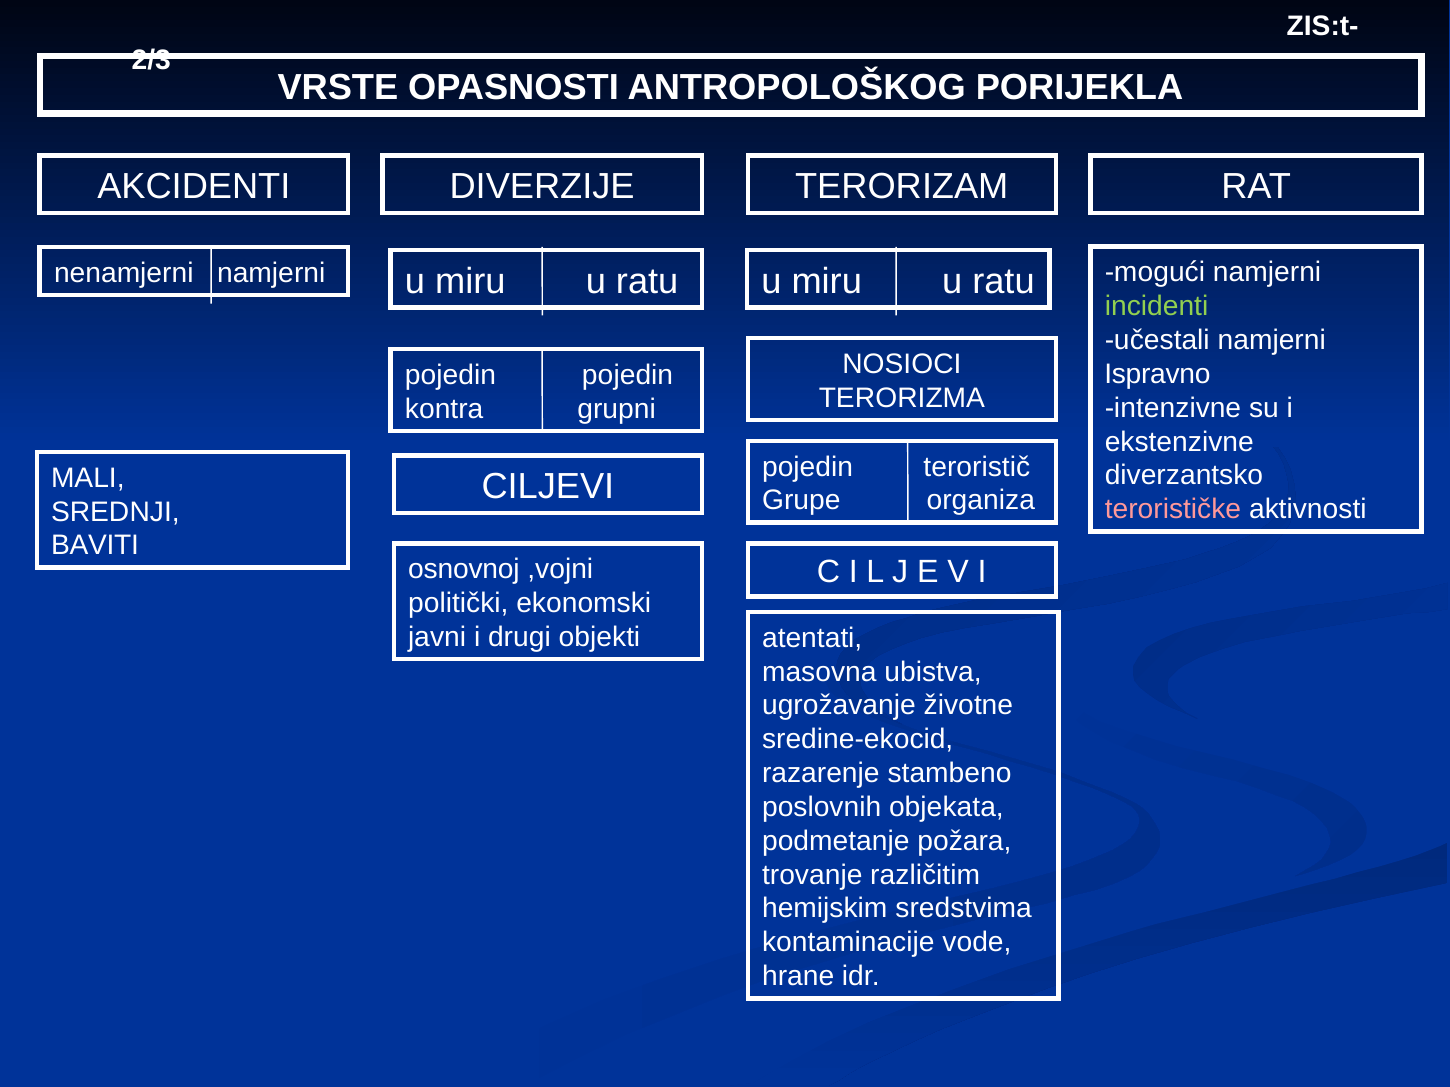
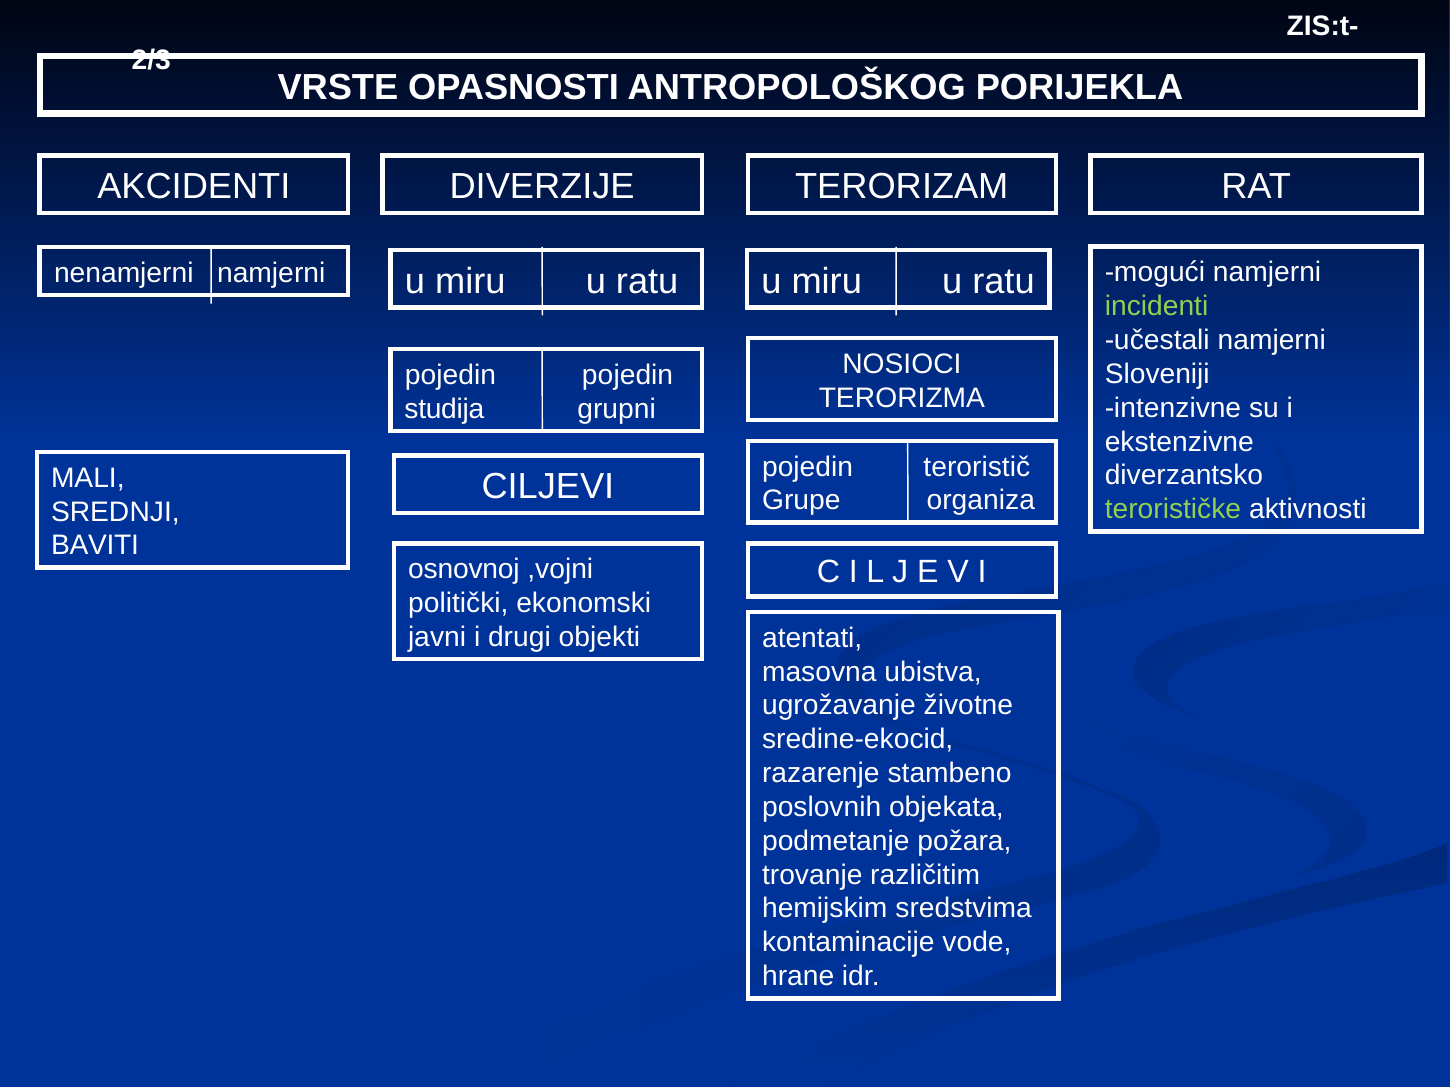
Ispravno: Ispravno -> Sloveniji
kontra: kontra -> studija
terorističke colour: pink -> light green
